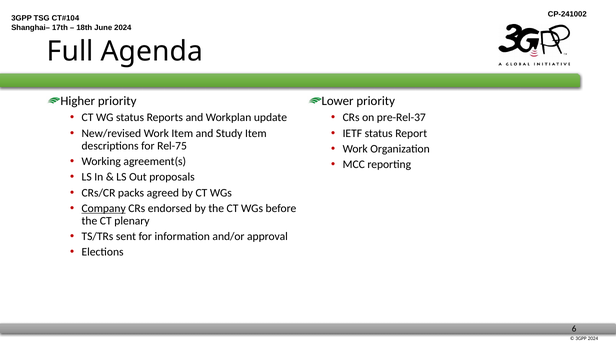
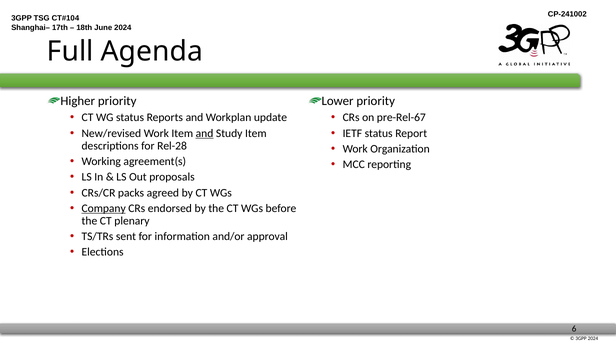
pre-Rel-37: pre-Rel-37 -> pre-Rel-67
and at (205, 133) underline: none -> present
Rel-75: Rel-75 -> Rel-28
